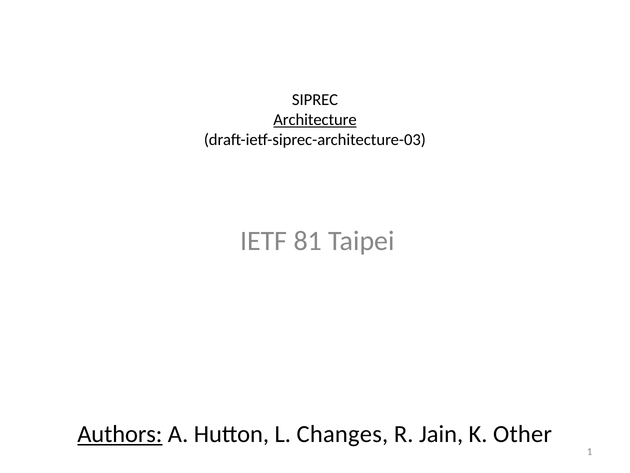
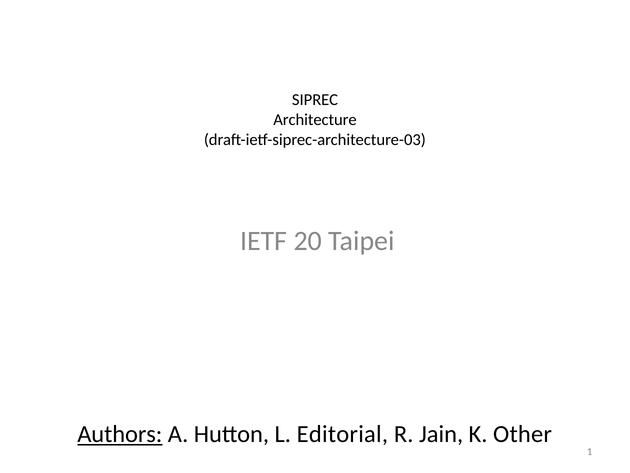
Architecture underline: present -> none
81: 81 -> 20
Changes: Changes -> Editorial
